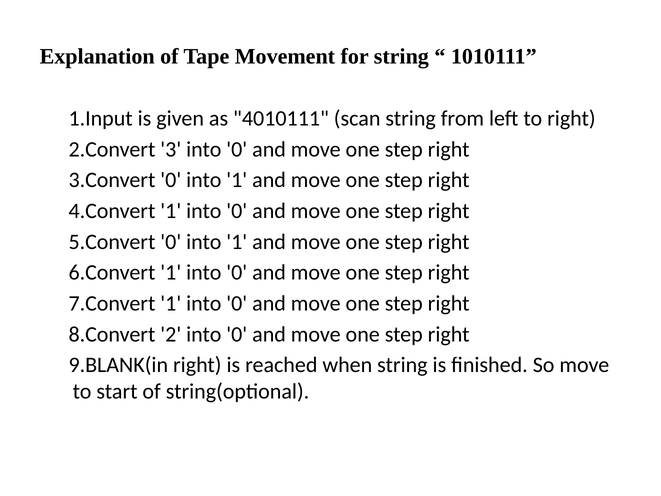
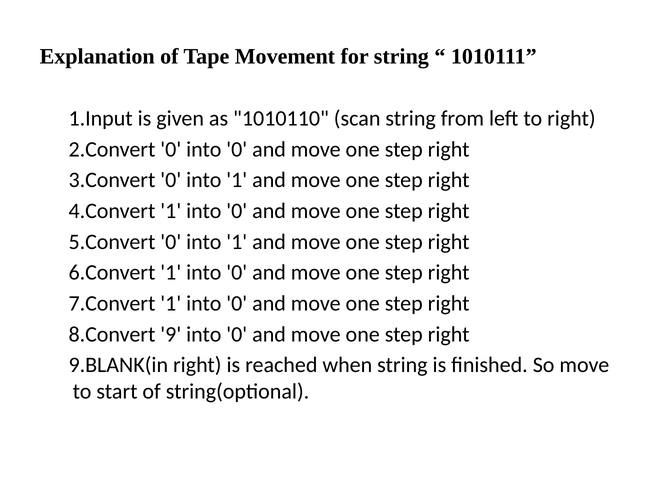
4010111: 4010111 -> 1010110
3 at (171, 149): 3 -> 0
2: 2 -> 9
